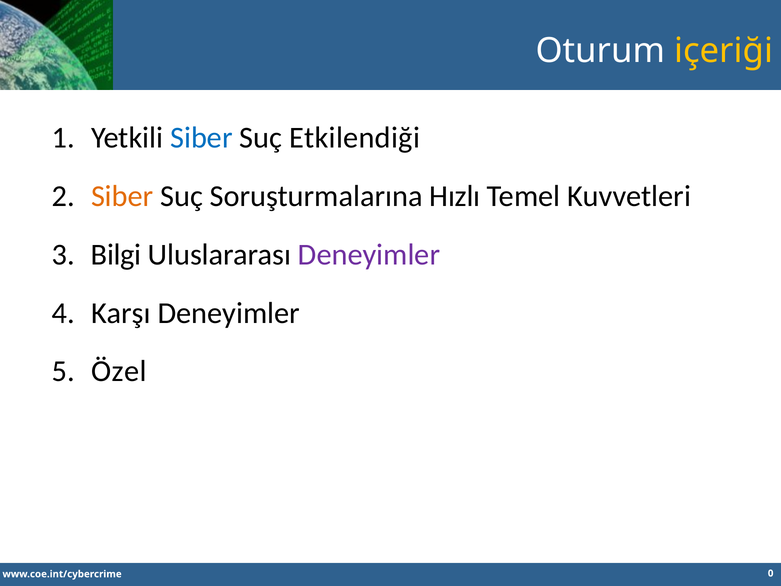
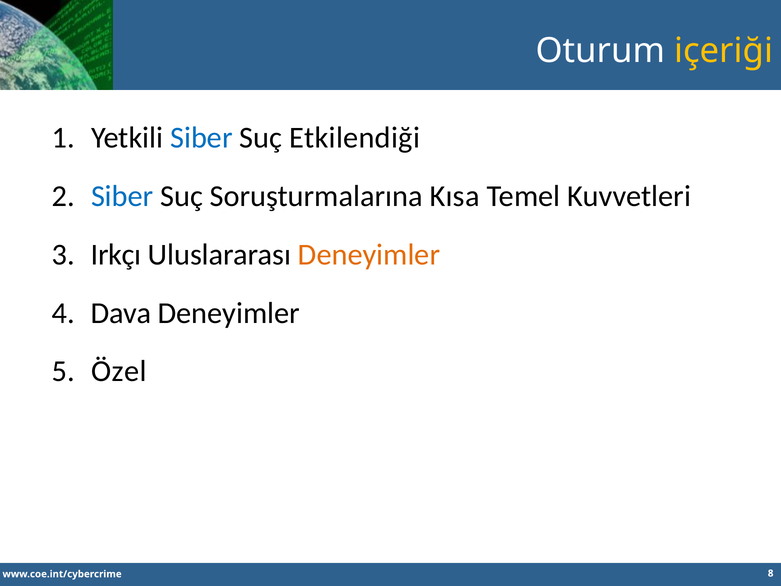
Siber at (122, 196) colour: orange -> blue
Hızlı: Hızlı -> Kısa
Bilgi: Bilgi -> Irkçı
Deneyimler at (369, 255) colour: purple -> orange
Karşı: Karşı -> Dava
0: 0 -> 8
